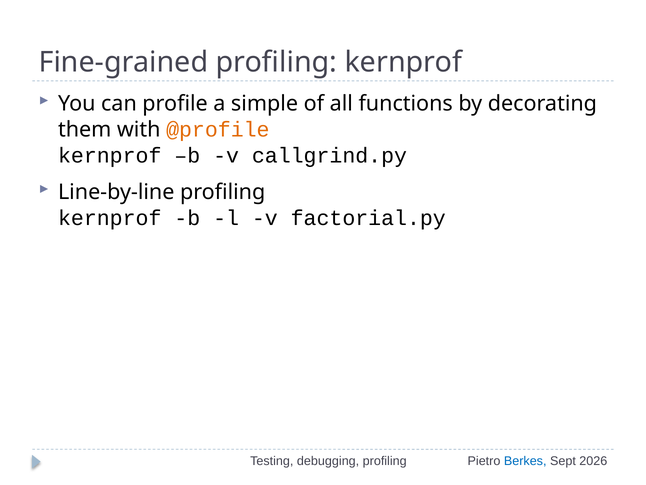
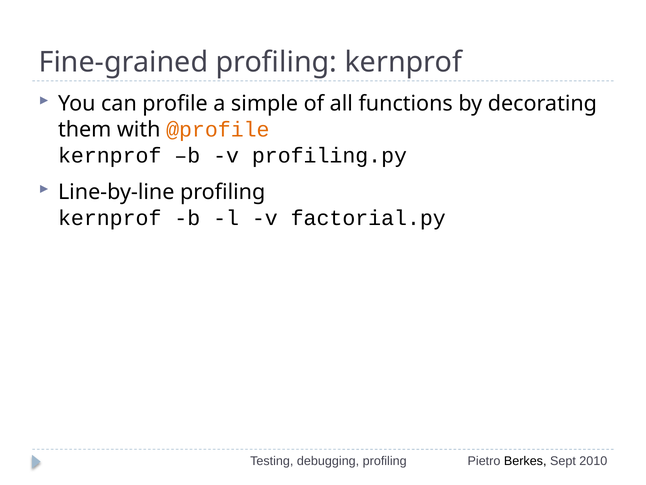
callgrind.py: callgrind.py -> profiling.py
Berkes colour: blue -> black
2026: 2026 -> 2010
